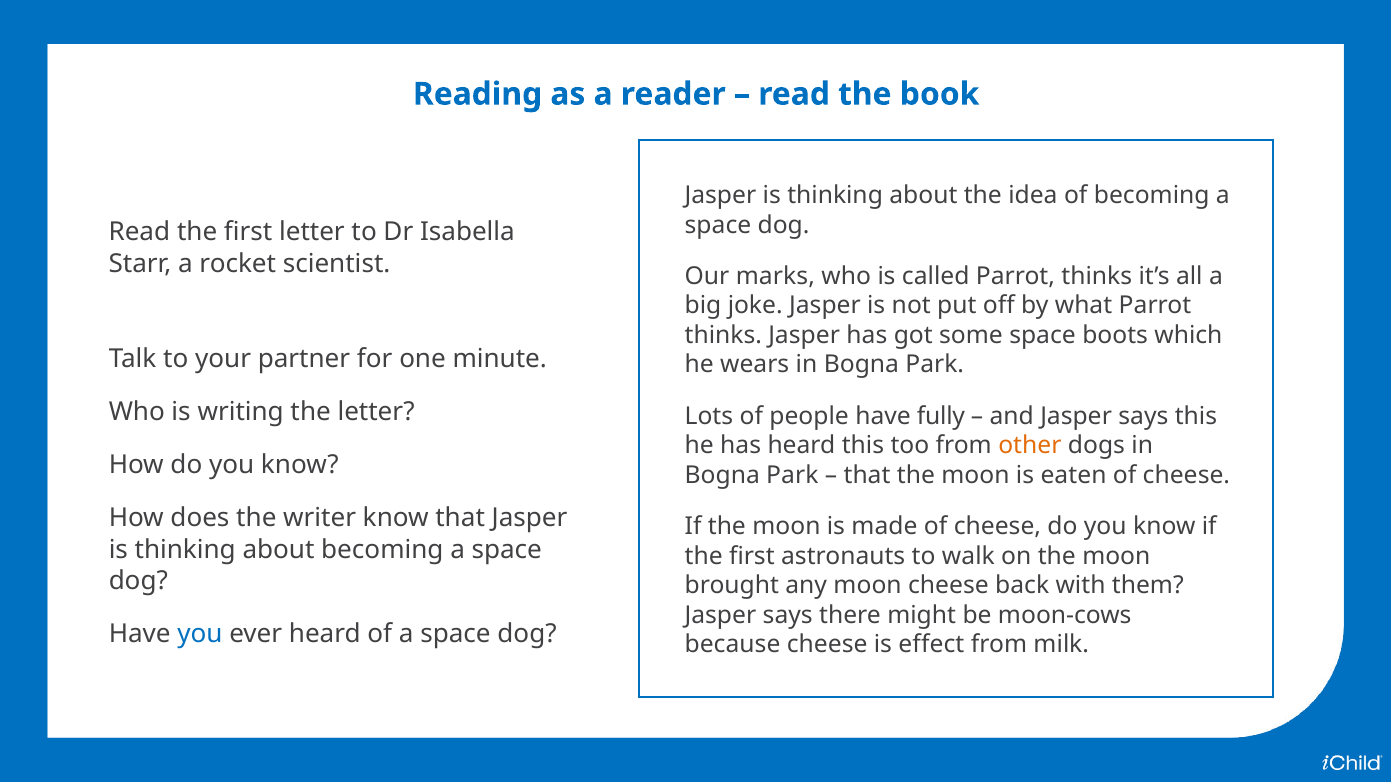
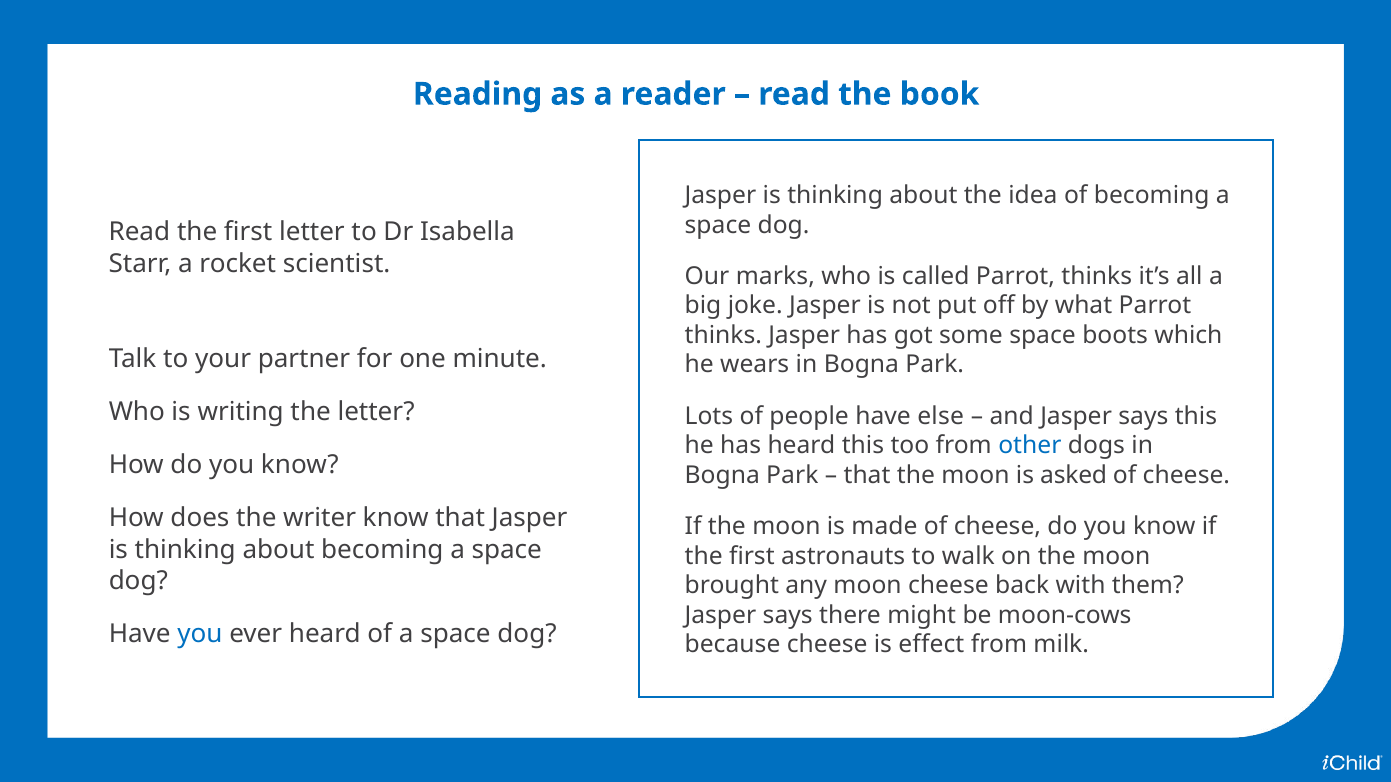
fully: fully -> else
other colour: orange -> blue
eaten: eaten -> asked
